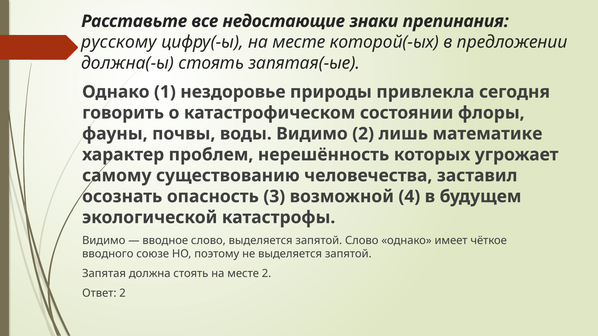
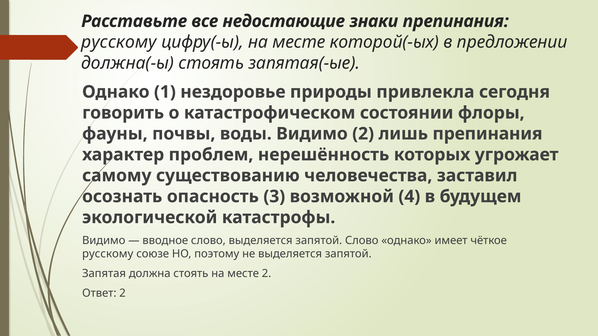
лишь математике: математике -> препинания
вводного at (108, 254): вводного -> русскому
